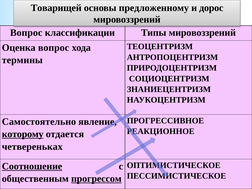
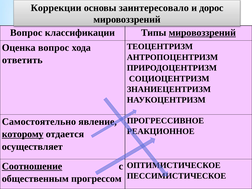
Товарищей: Товарищей -> Коррекции
предложенному: предложенному -> заинтересовало
мировоззрений at (202, 33) underline: none -> present
термины: термины -> ответить
четвереньках: четвереньках -> осуществляет
прогрессом underline: present -> none
